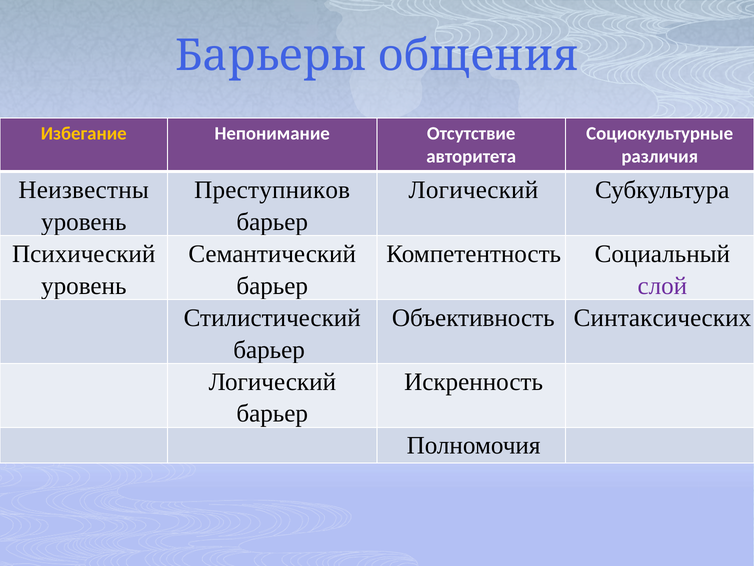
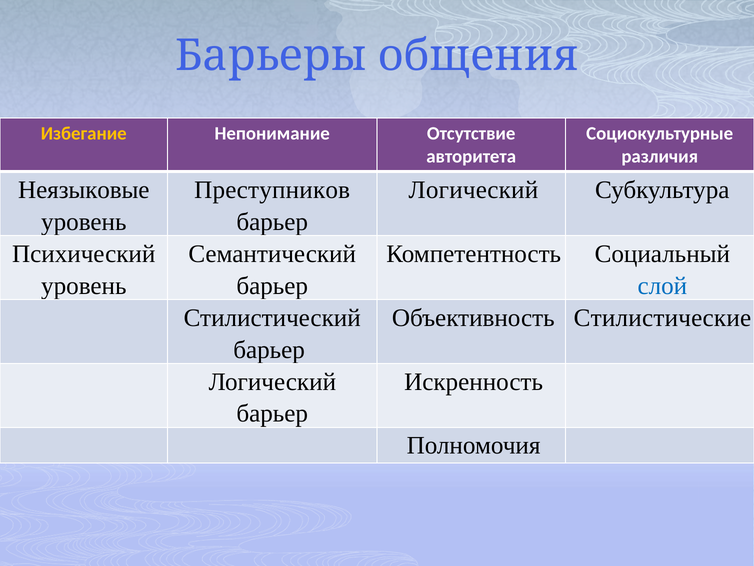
Неизвестны: Неизвестны -> Неязыковые
слой colour: purple -> blue
Синтаксических: Синтаксических -> Стилистические
